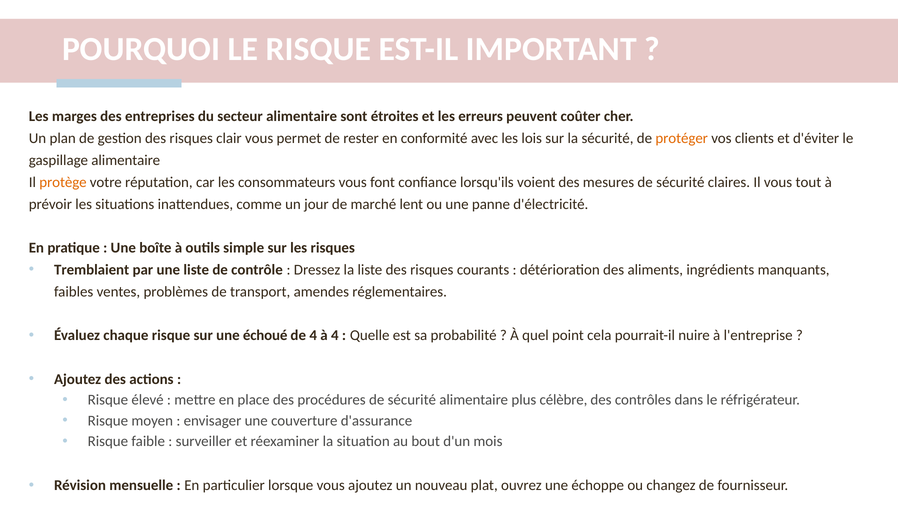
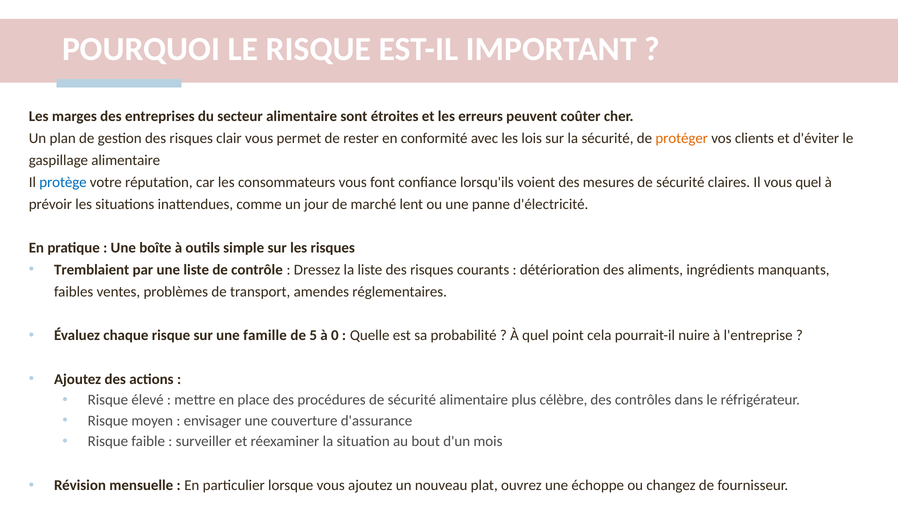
protège colour: orange -> blue
vous tout: tout -> quel
échoué: échoué -> famille
de 4: 4 -> 5
à 4: 4 -> 0
